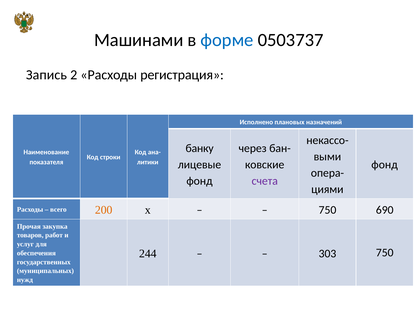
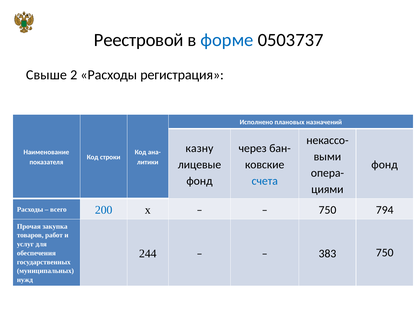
Машинами: Машинами -> Реестровой
Запись: Запись -> Свыше
банку: банку -> казну
счета colour: purple -> blue
200 colour: orange -> blue
690: 690 -> 794
303: 303 -> 383
